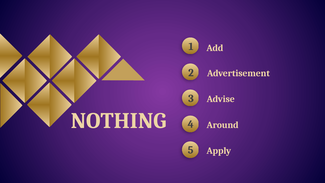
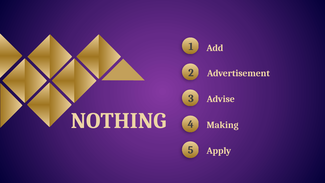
Around: Around -> Making
